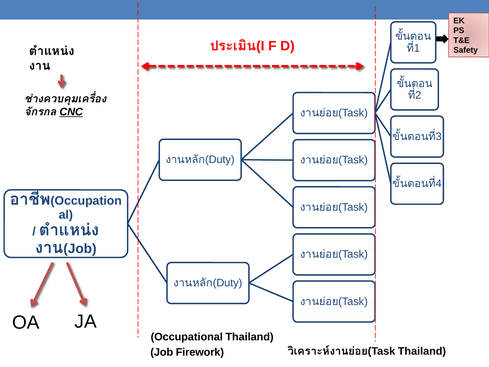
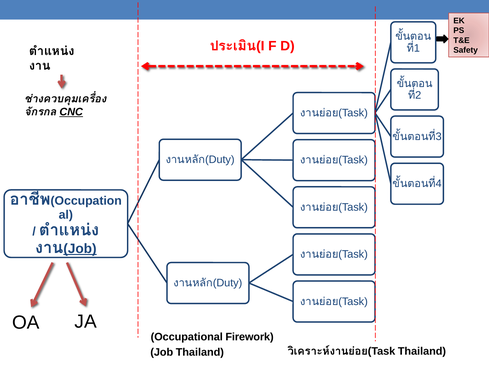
Job at (80, 249) underline: none -> present
Occupational Thailand: Thailand -> Firework
Job Firework: Firework -> Thailand
